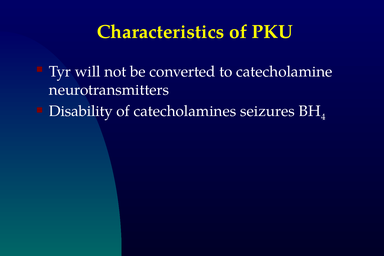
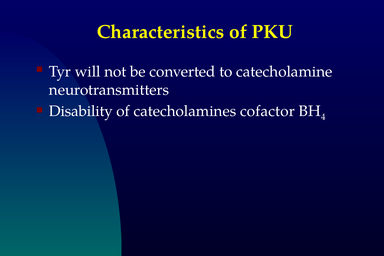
seizures: seizures -> cofactor
